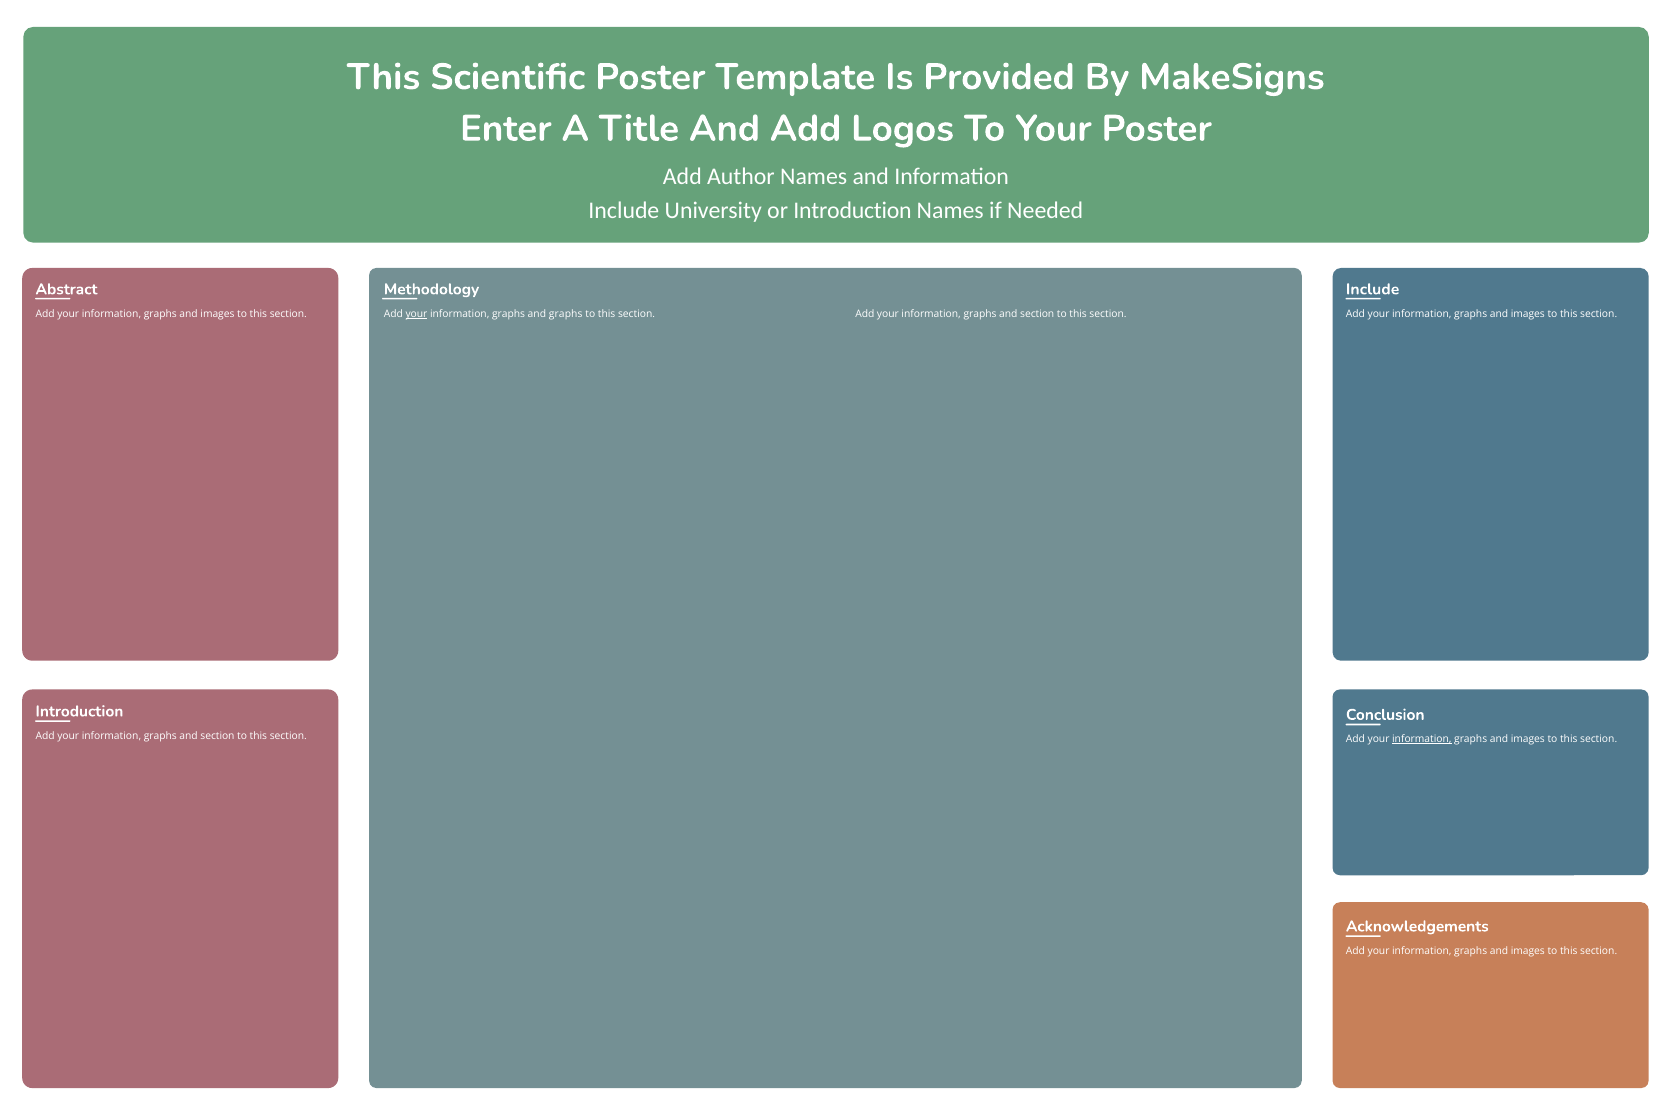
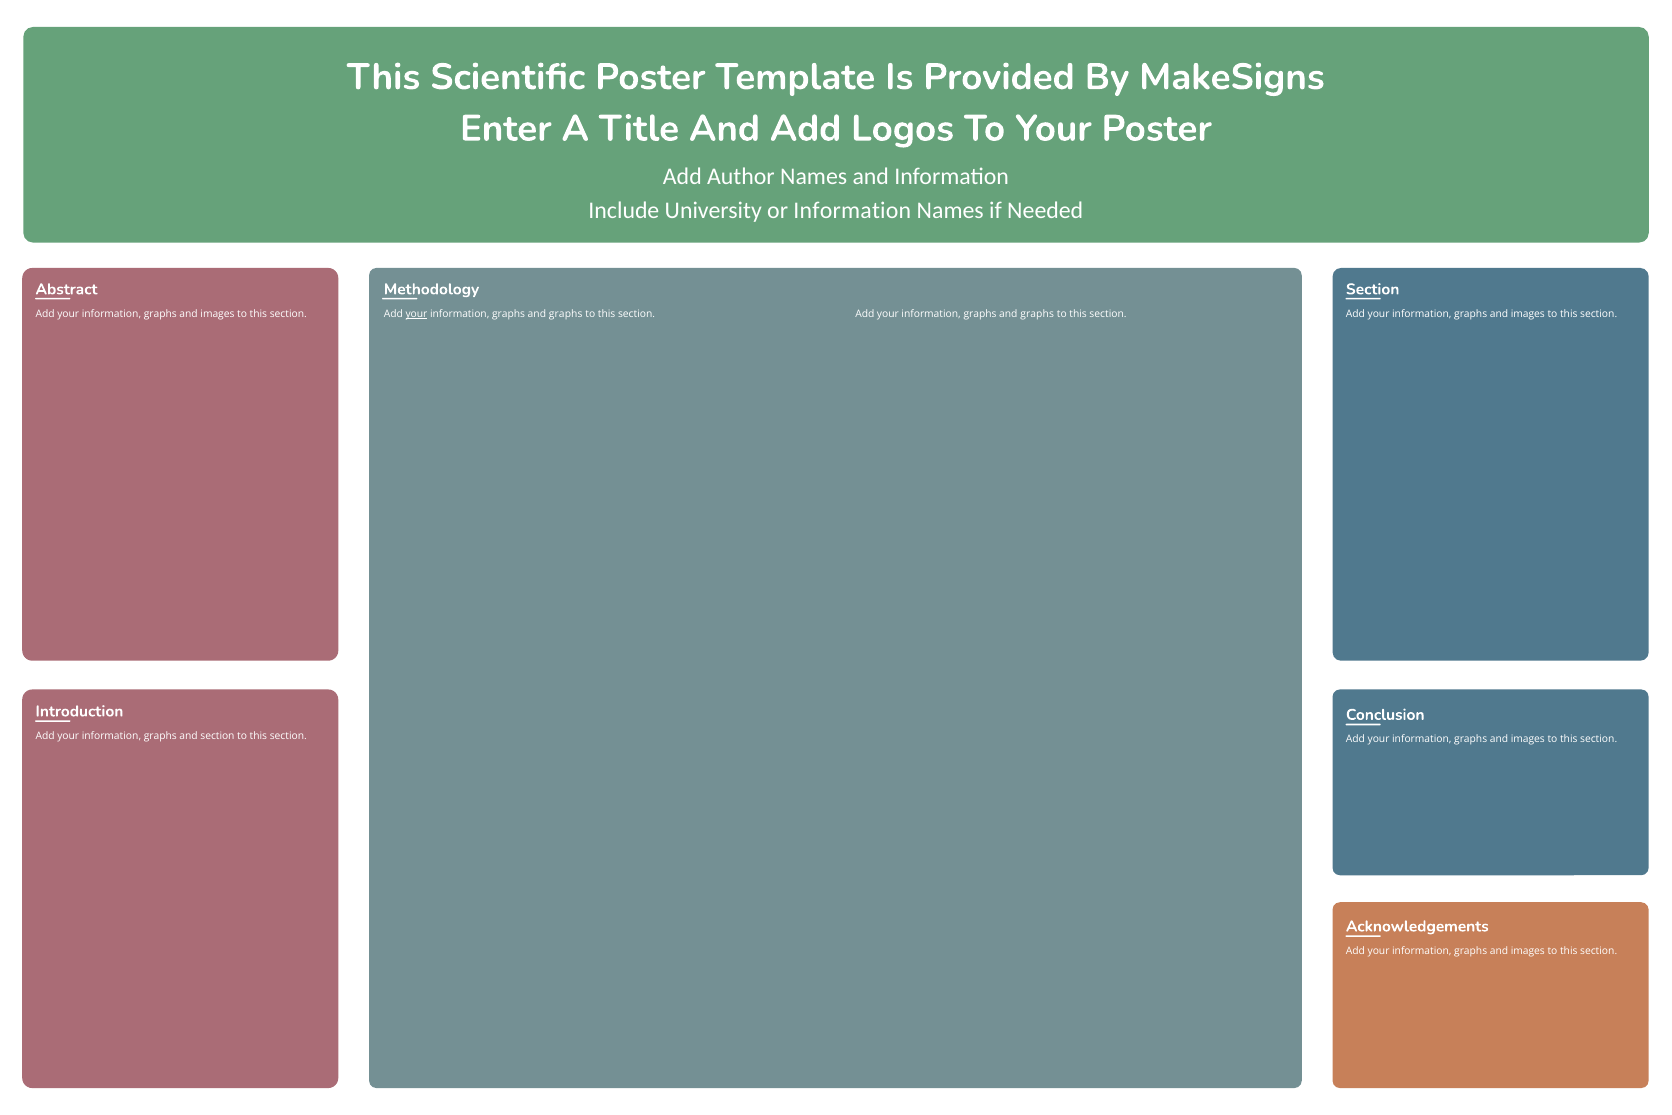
or Introduction: Introduction -> Information
Include at (1373, 289): Include -> Section
section at (1037, 314): section -> graphs
information at (1422, 739) underline: present -> none
